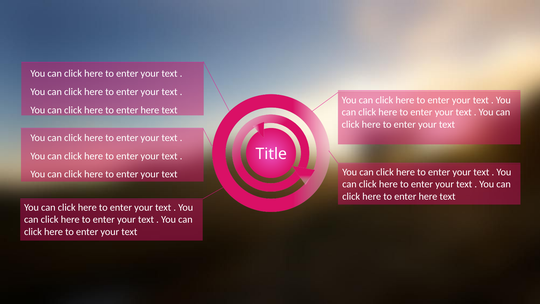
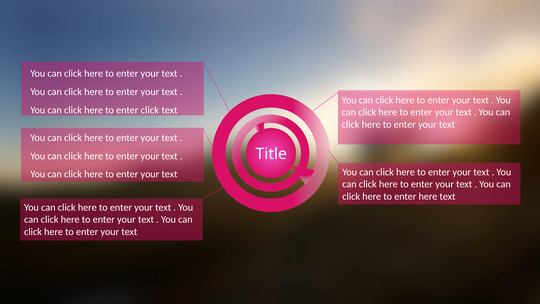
here at (150, 110): here -> click
